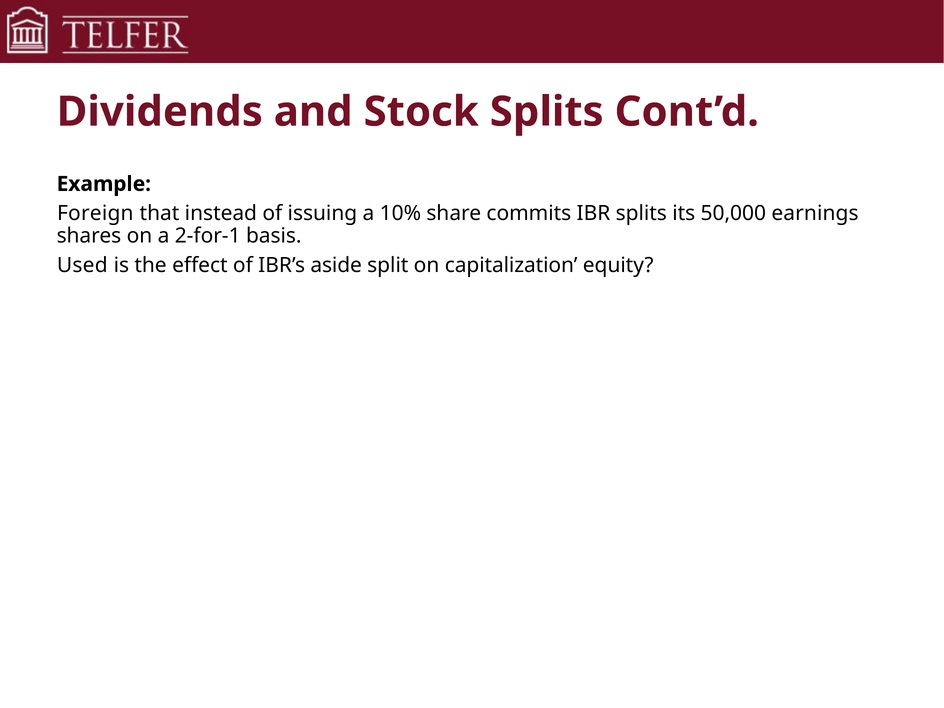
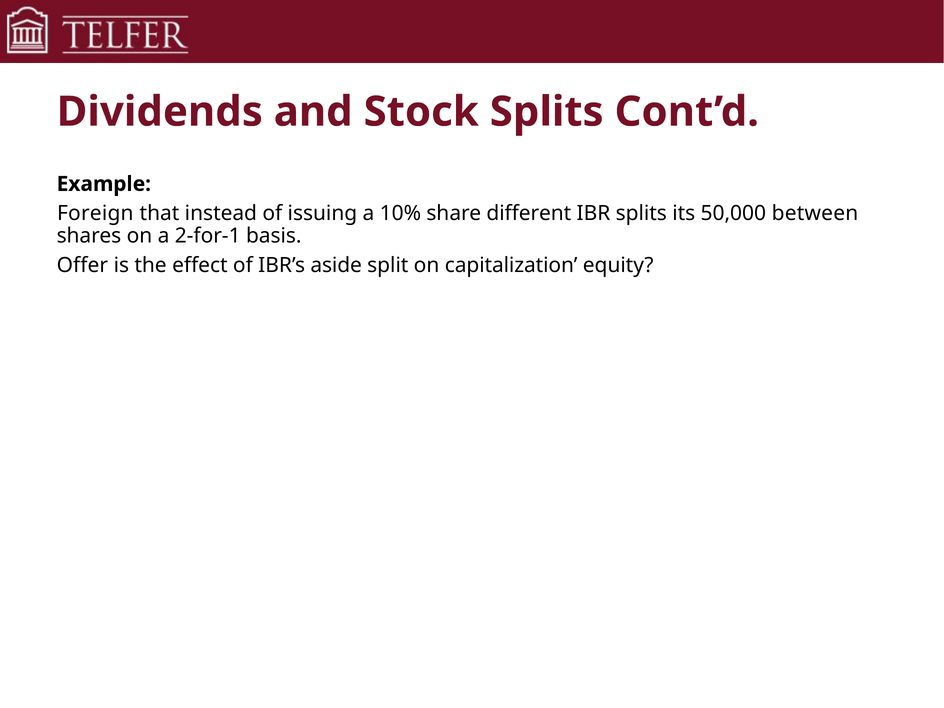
commits: commits -> different
earnings: earnings -> between
Used: Used -> Offer
